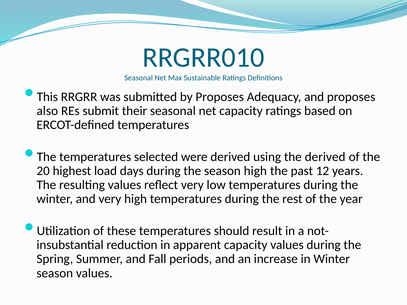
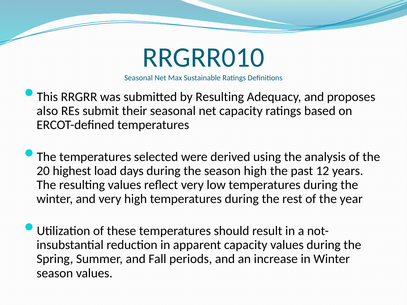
by Proposes: Proposes -> Resulting
the derived: derived -> analysis
